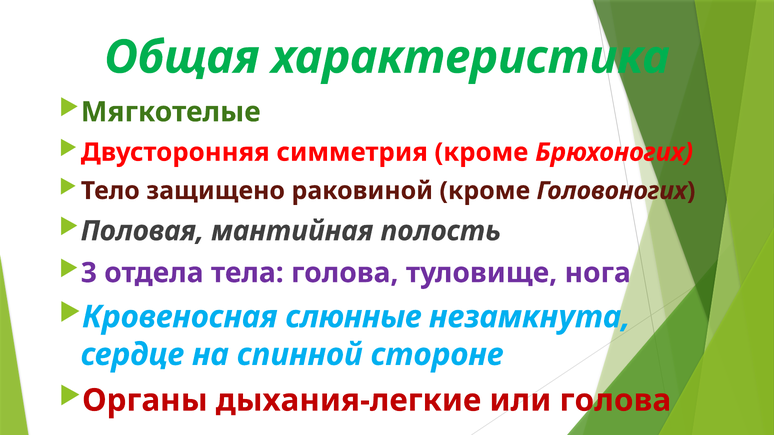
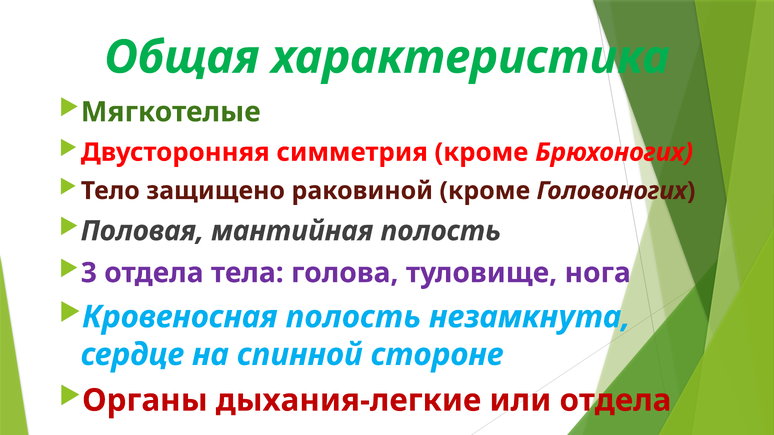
Кровеносная слюнные: слюнные -> полость
или голова: голова -> отдела
